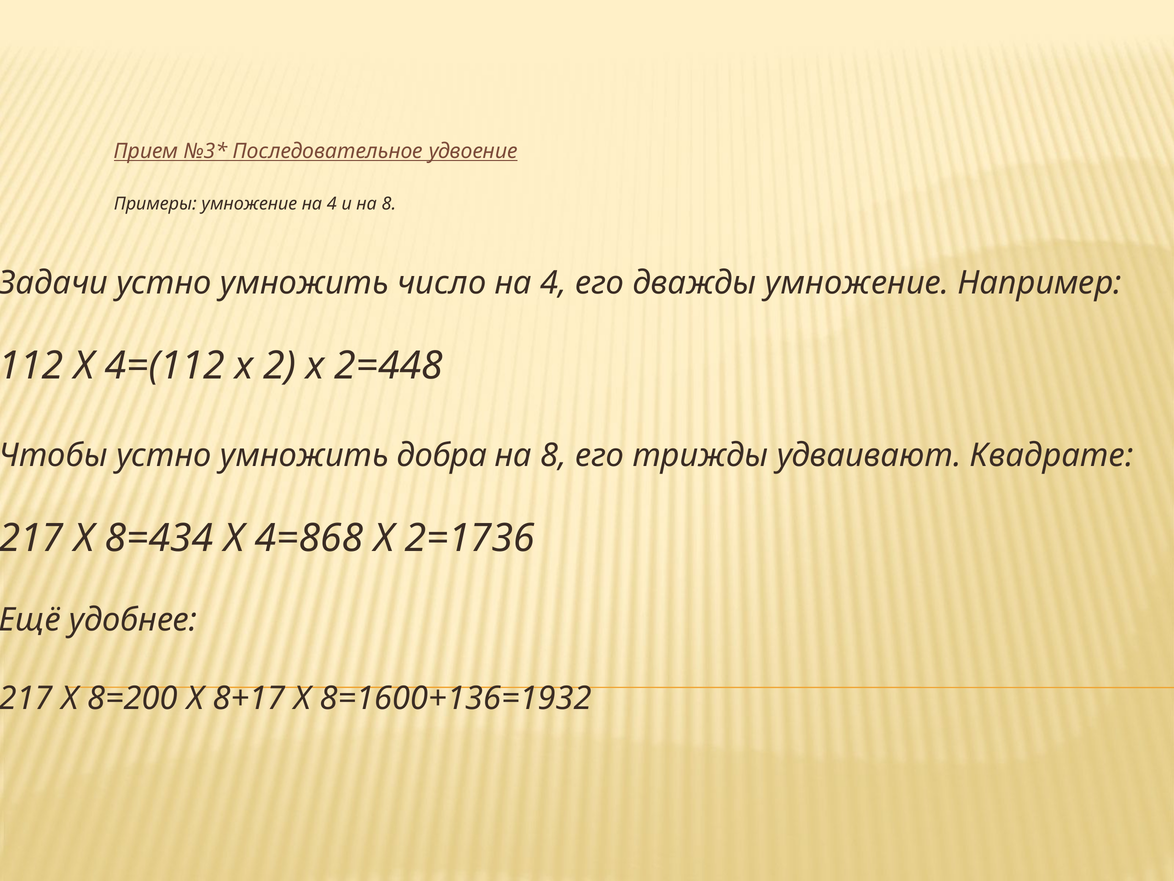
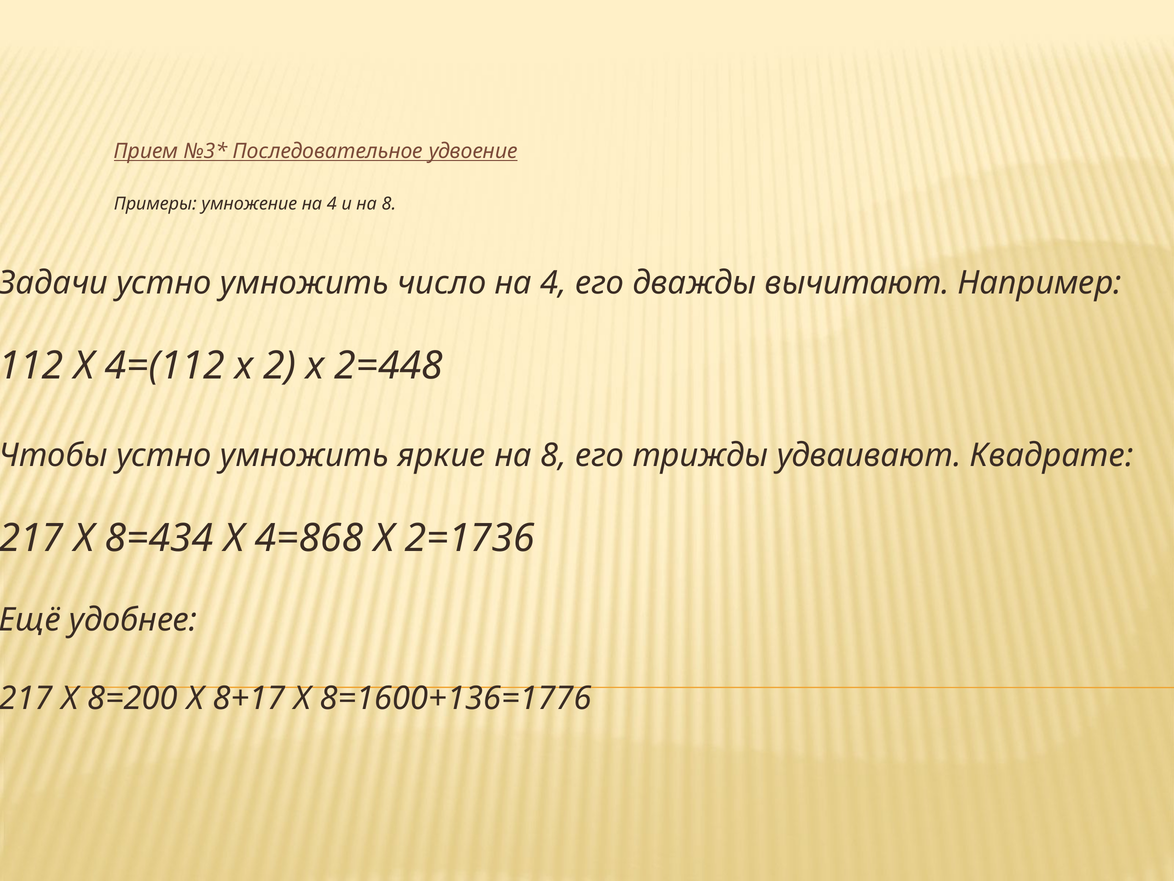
дважды умножение: умножение -> вычитают
добра: добра -> яркие
8=1600+136=1932: 8=1600+136=1932 -> 8=1600+136=1776
